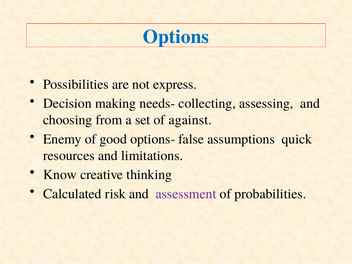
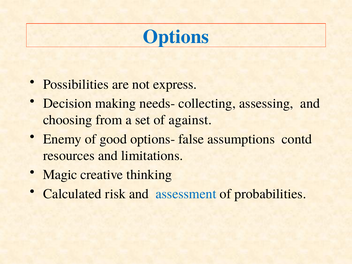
quick: quick -> contd
Know: Know -> Magic
assessment colour: purple -> blue
